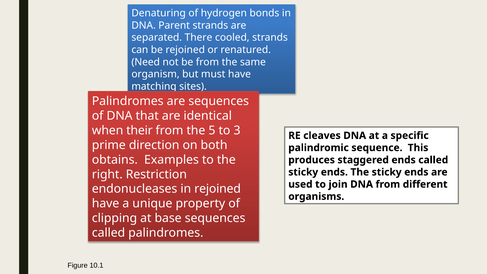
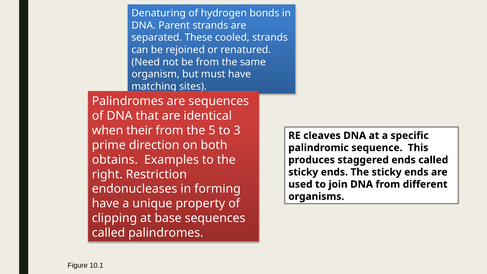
There: There -> These
in rejoined: rejoined -> forming
